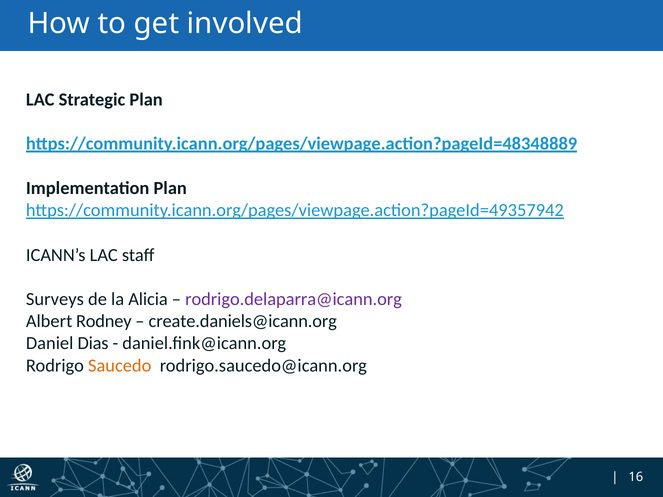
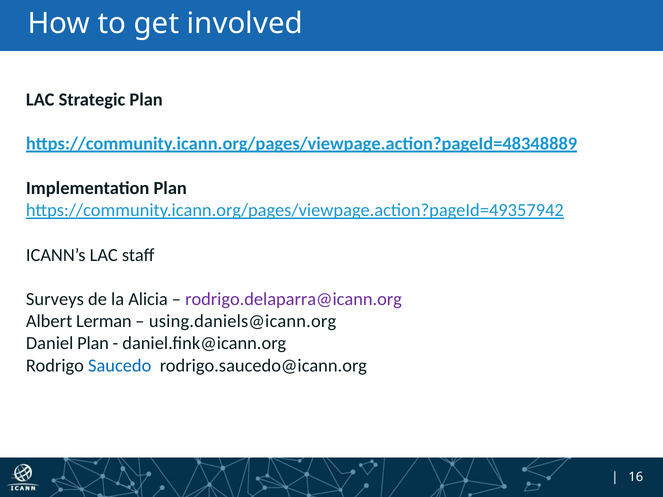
Rodney: Rodney -> Lerman
create.daniels@icann.org: create.daniels@icann.org -> using.daniels@icann.org
Daniel Dias: Dias -> Plan
Saucedo colour: orange -> blue
